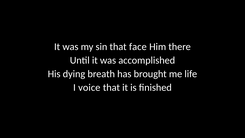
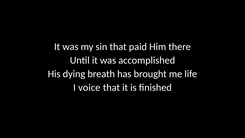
face: face -> paid
